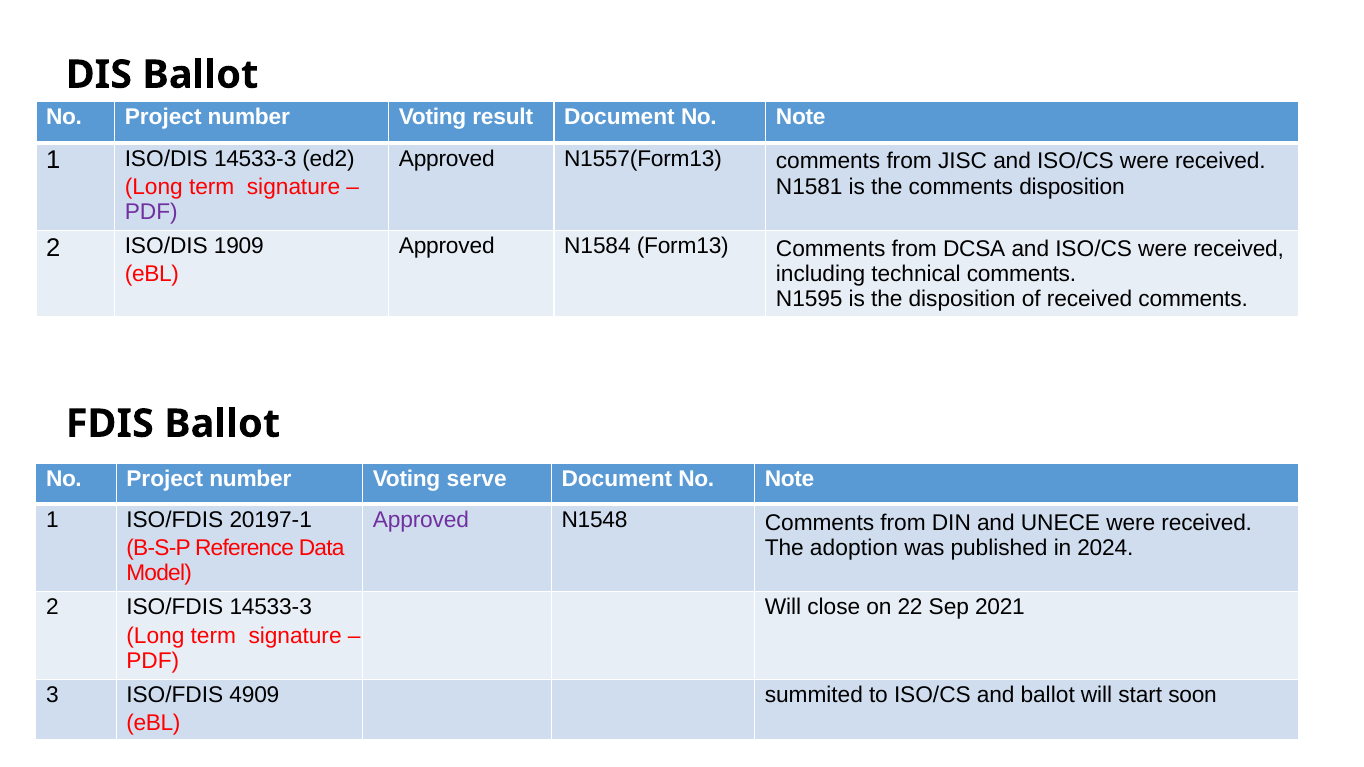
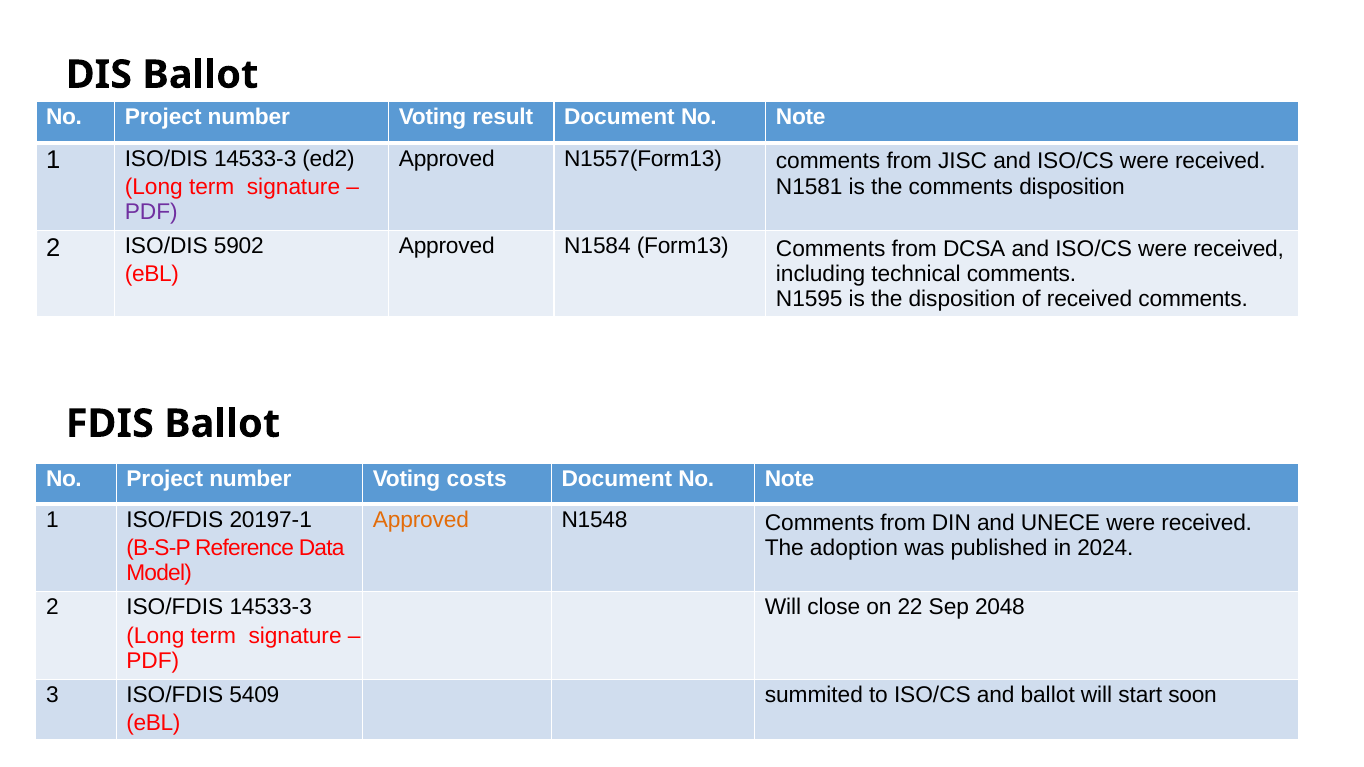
1909: 1909 -> 5902
serve: serve -> costs
Approved at (421, 520) colour: purple -> orange
2021: 2021 -> 2048
4909: 4909 -> 5409
